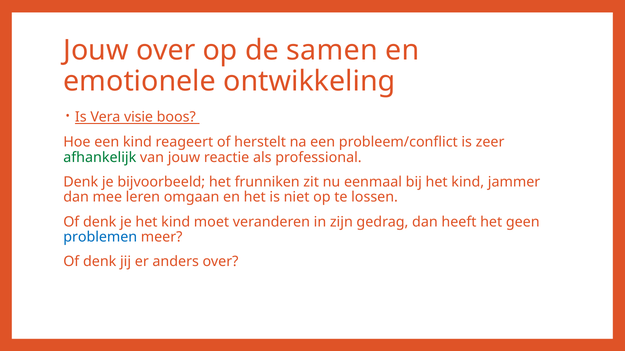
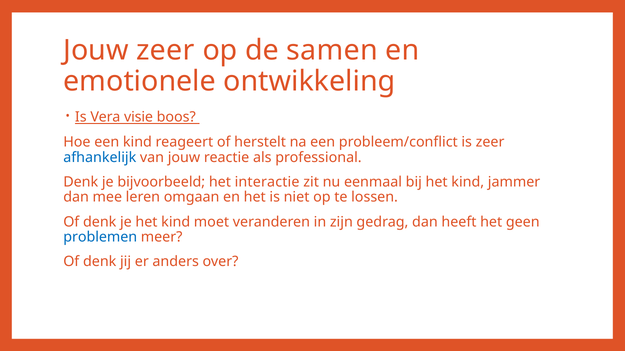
Jouw over: over -> zeer
afhankelijk colour: green -> blue
frunniken: frunniken -> interactie
